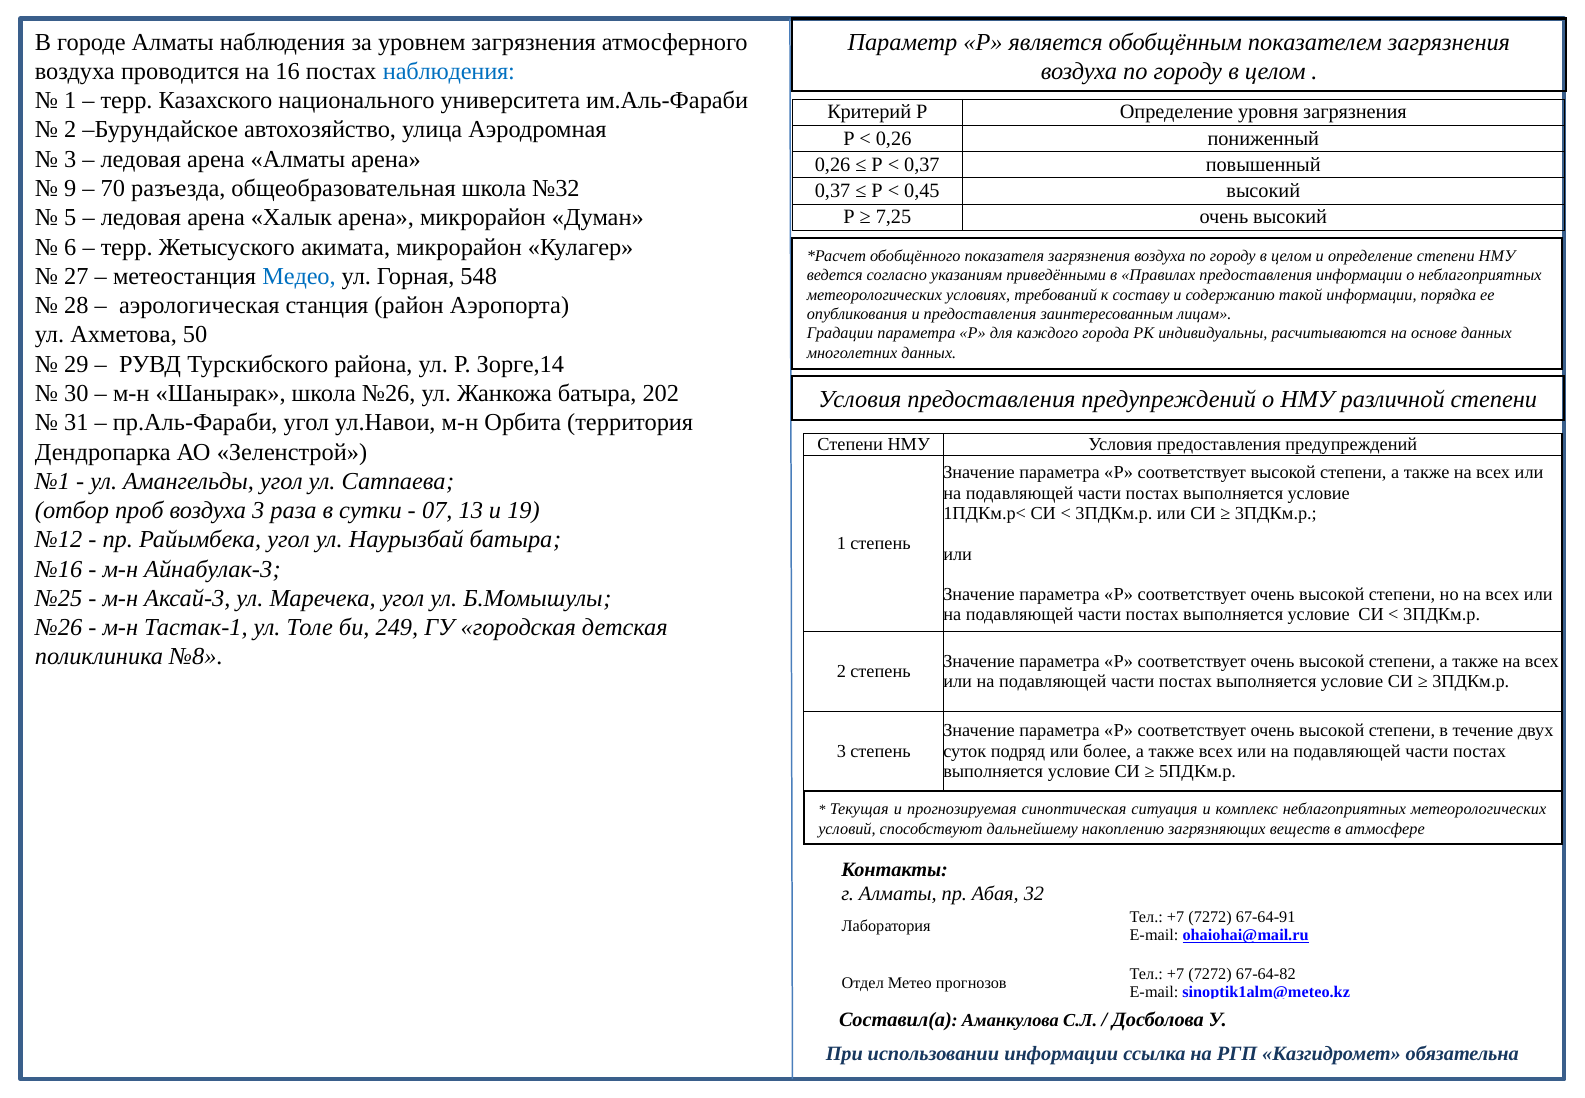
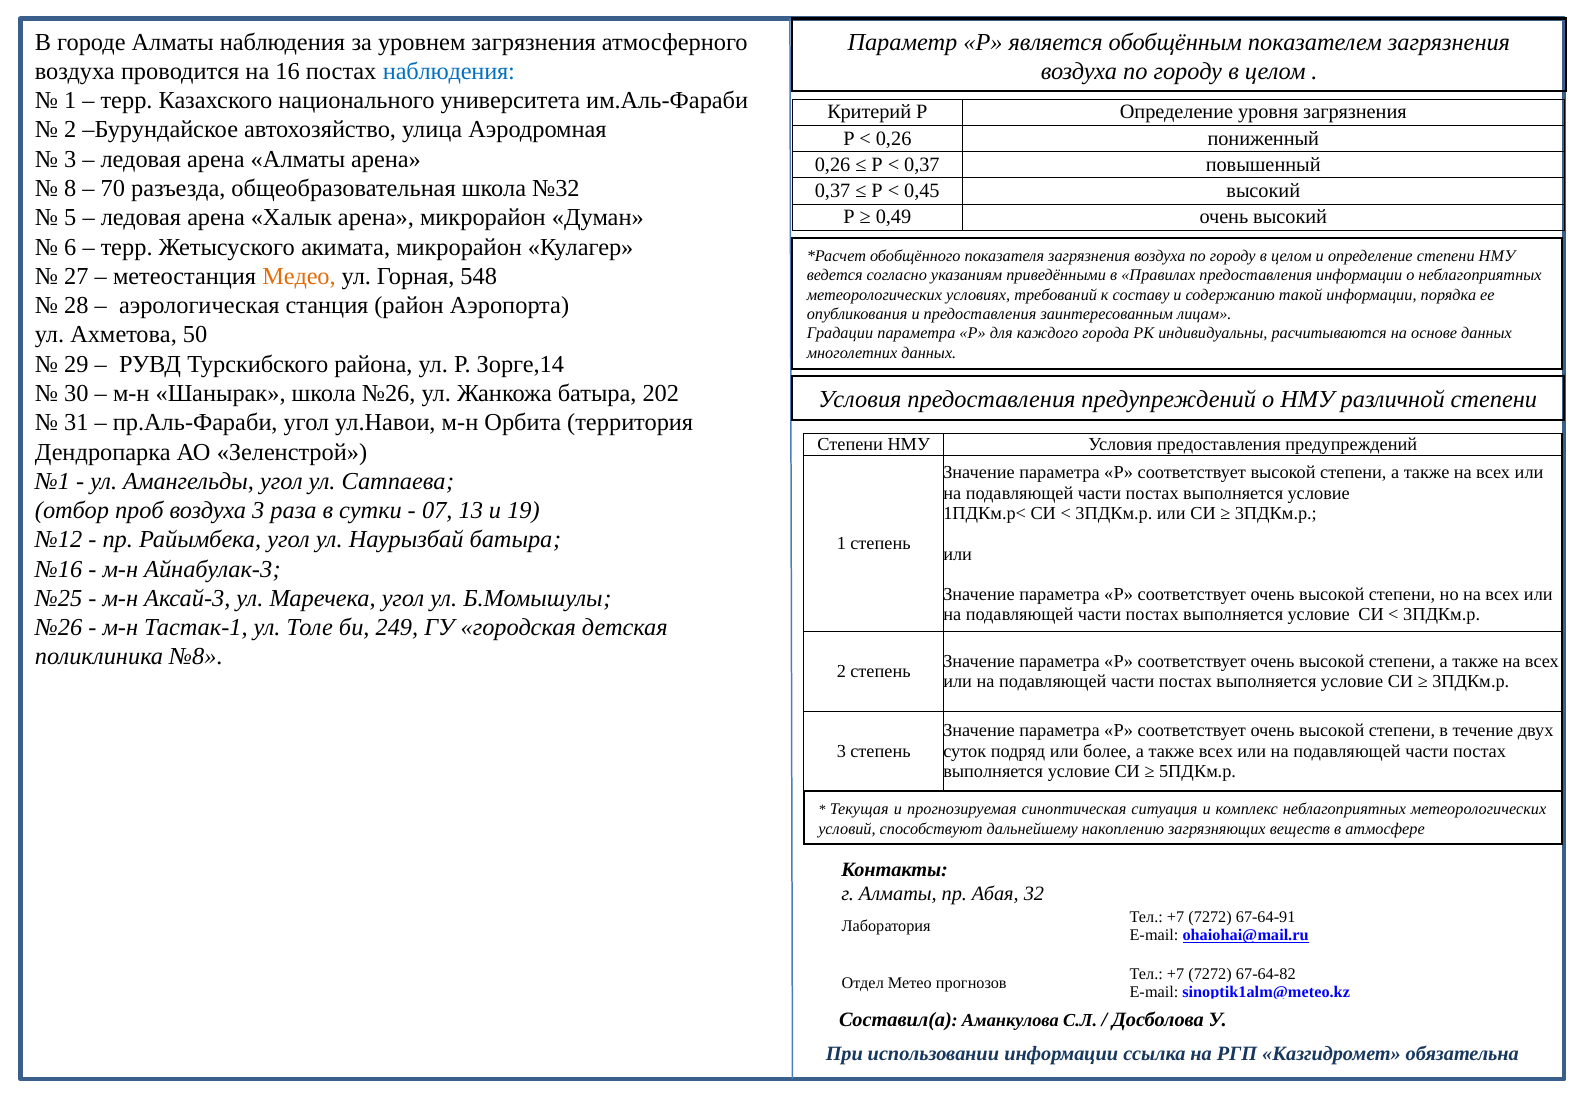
9: 9 -> 8
7,25: 7,25 -> 0,49
Медео colour: blue -> orange
